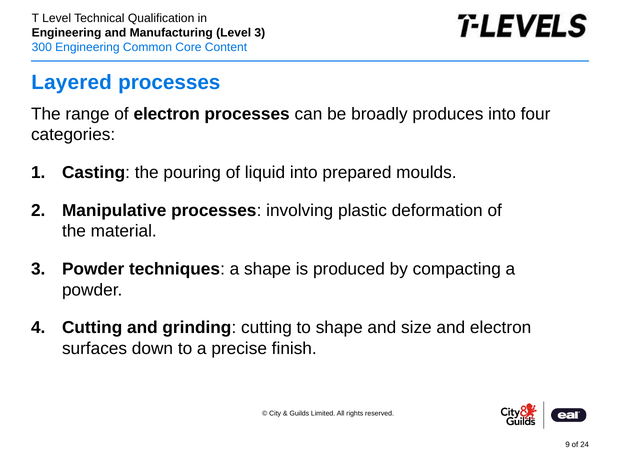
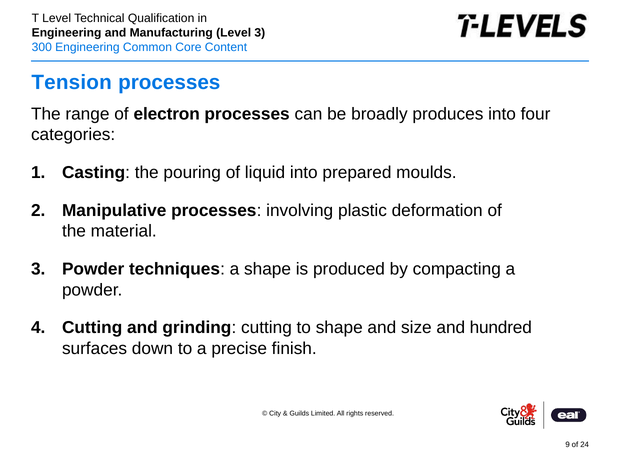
Layered: Layered -> Tension
and electron: electron -> hundred
